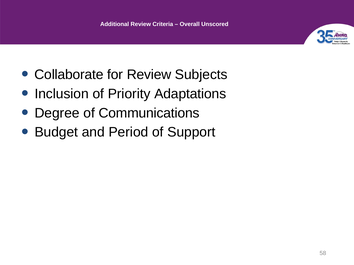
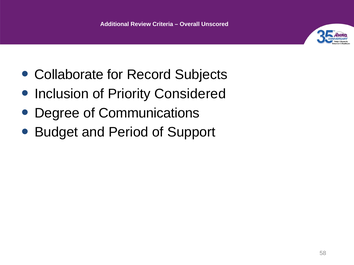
for Review: Review -> Record
Adaptations: Adaptations -> Considered
